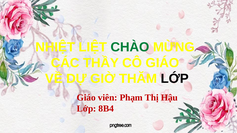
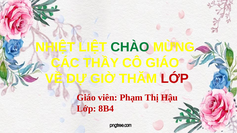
LỚP at (175, 79) colour: black -> red
